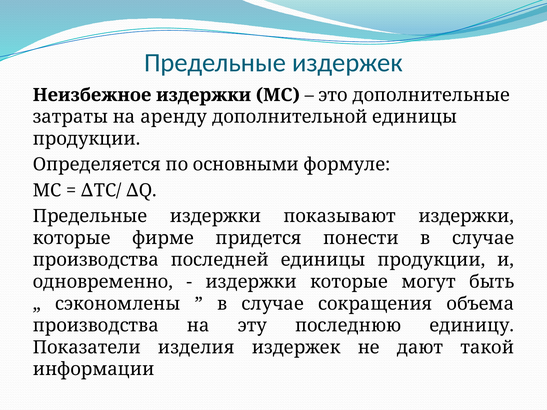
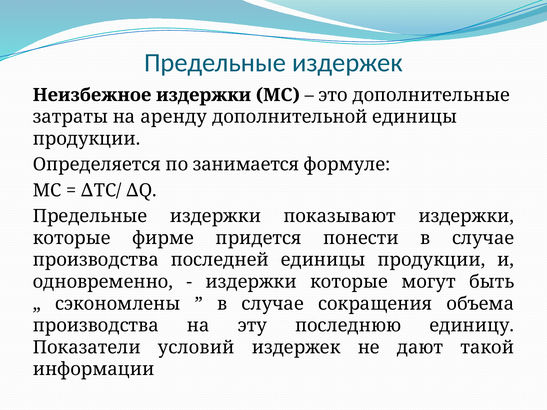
основными: основными -> занимается
изделия: изделия -> условий
